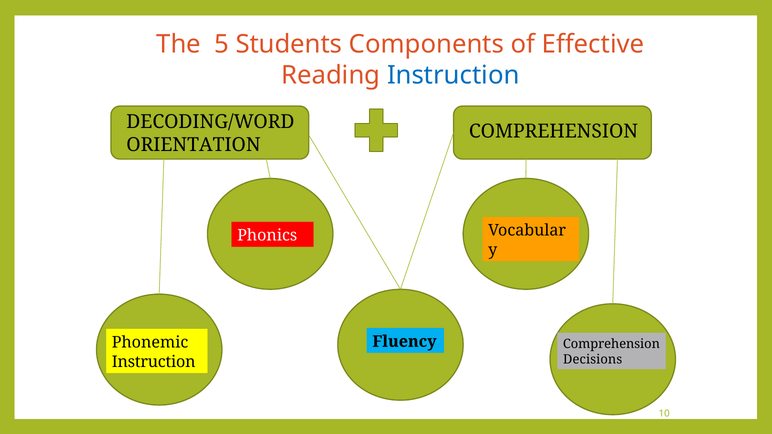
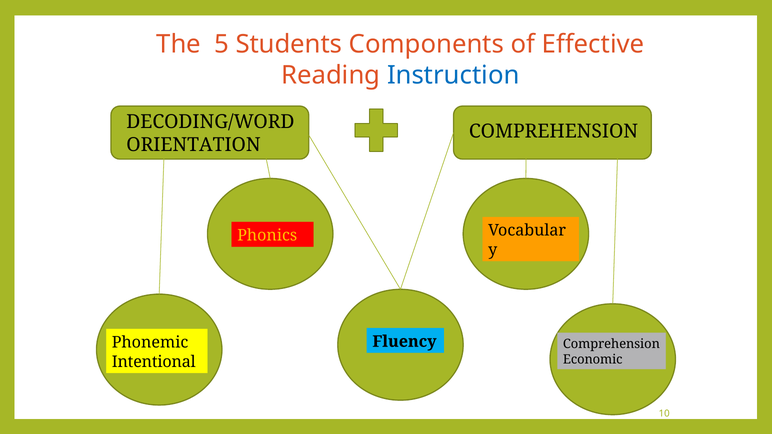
Phonics colour: white -> yellow
Decisions: Decisions -> Economic
Instruction at (154, 362): Instruction -> Intentional
